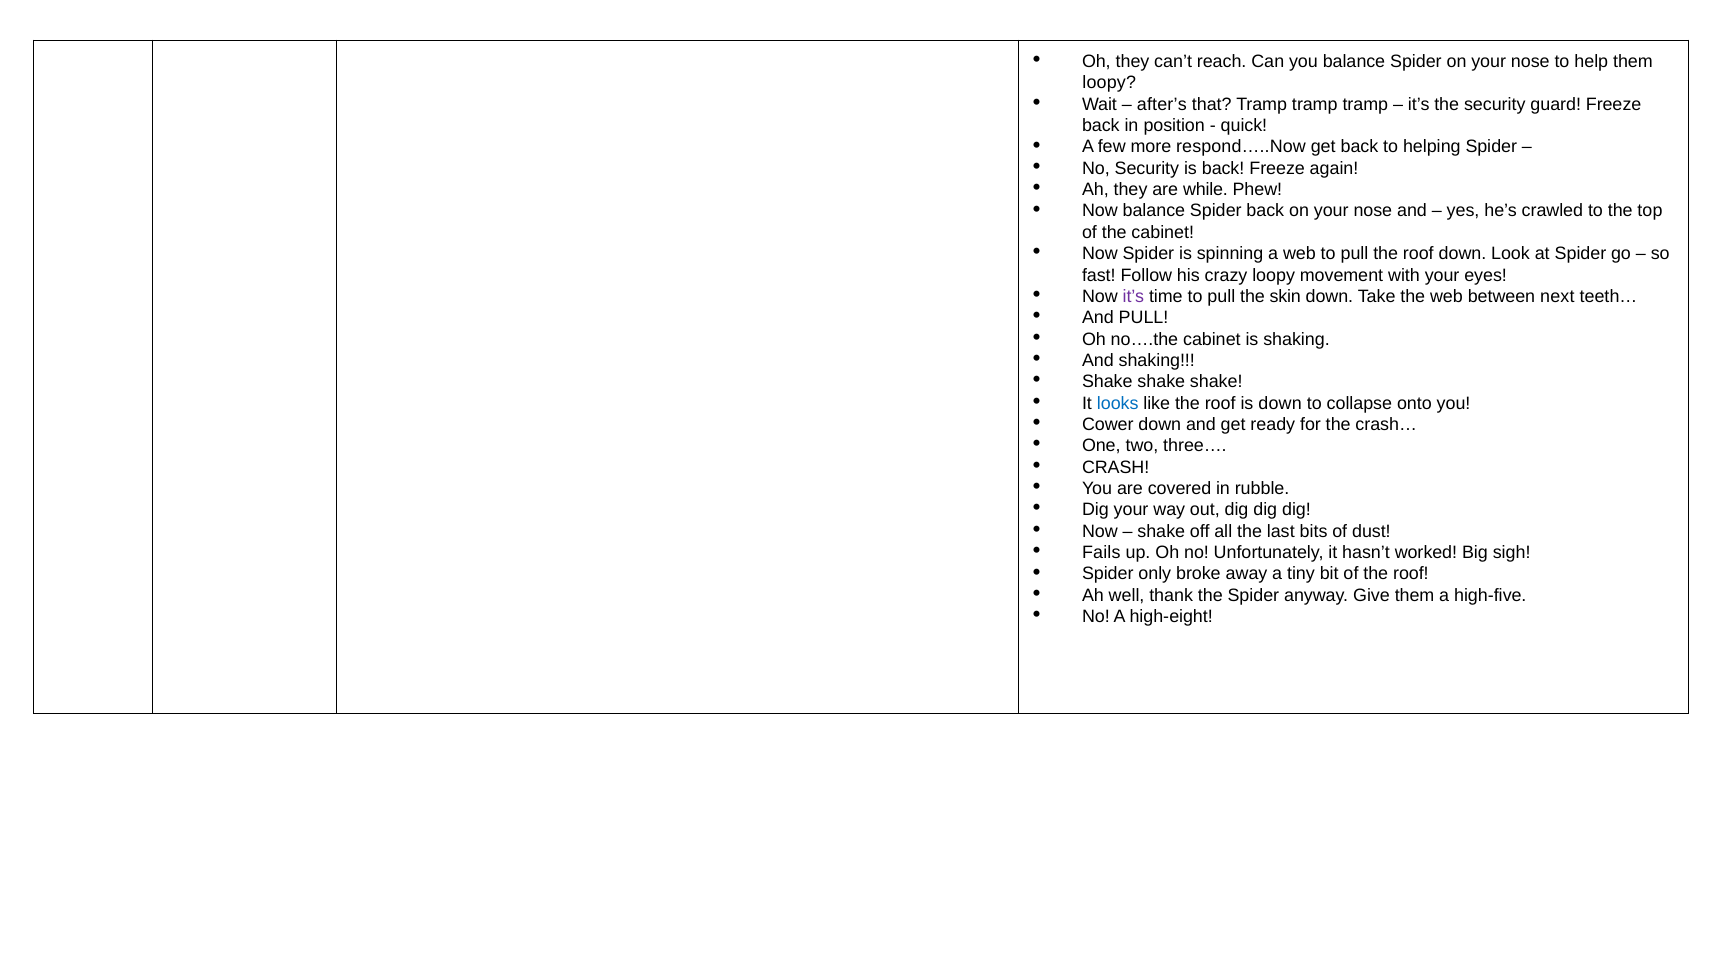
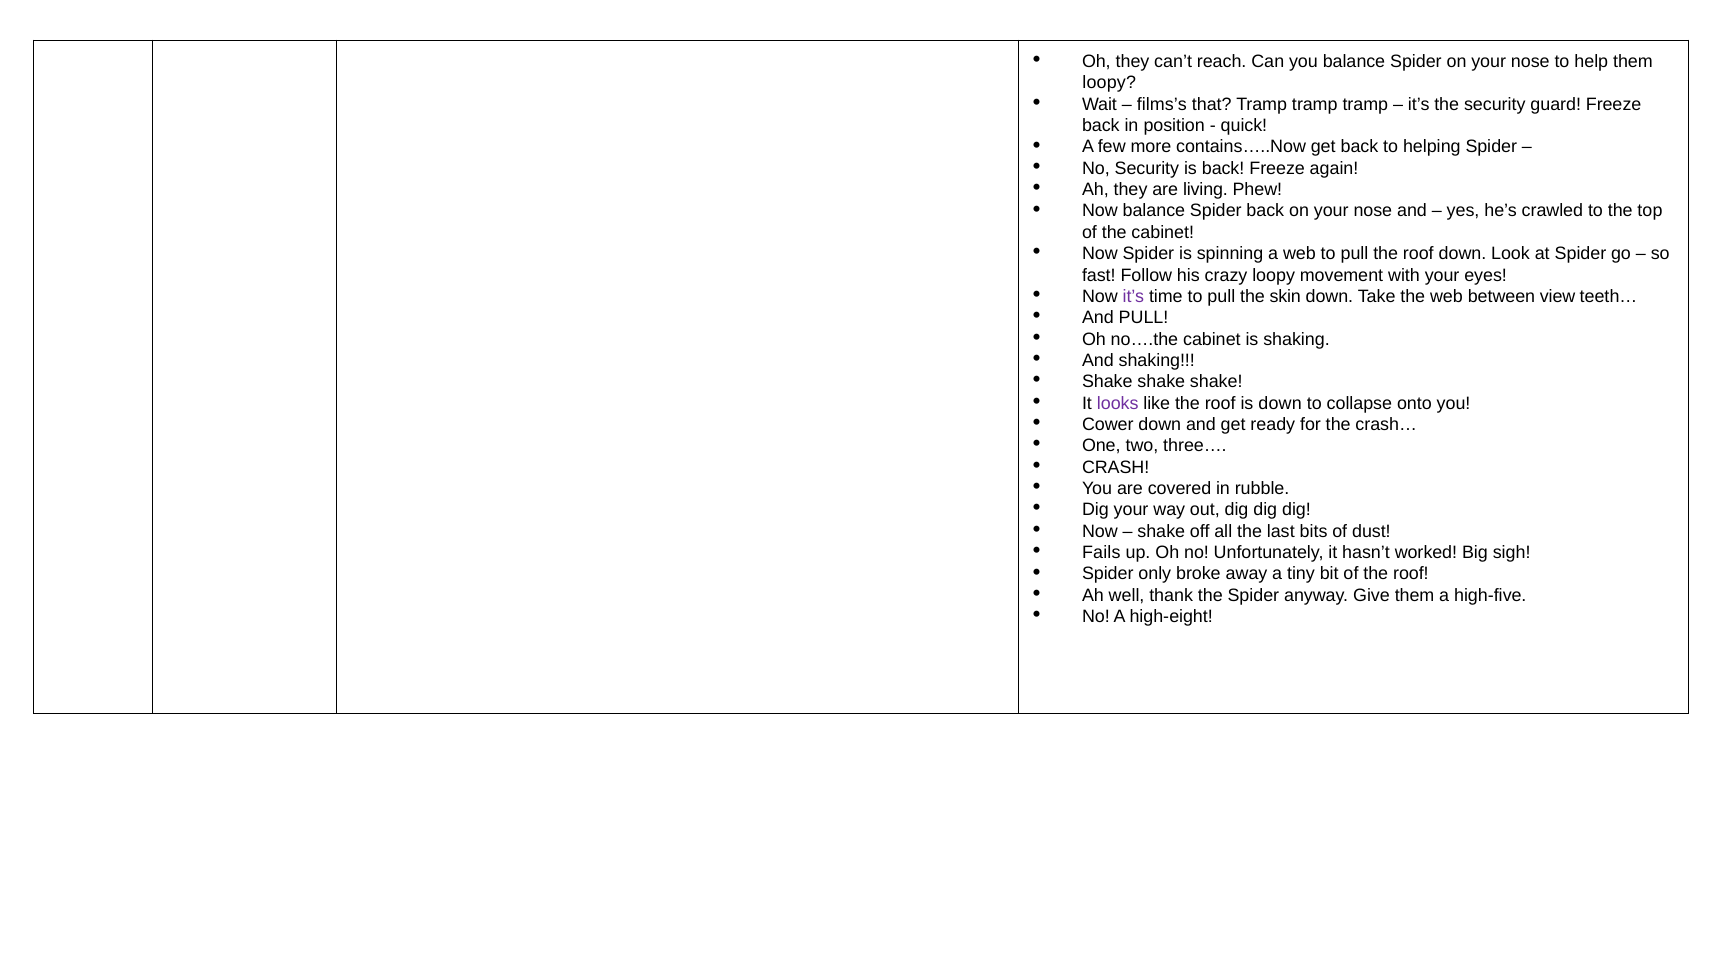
after’s: after’s -> films’s
respond…..Now: respond…..Now -> contains…..Now
while: while -> living
next: next -> view
looks colour: blue -> purple
